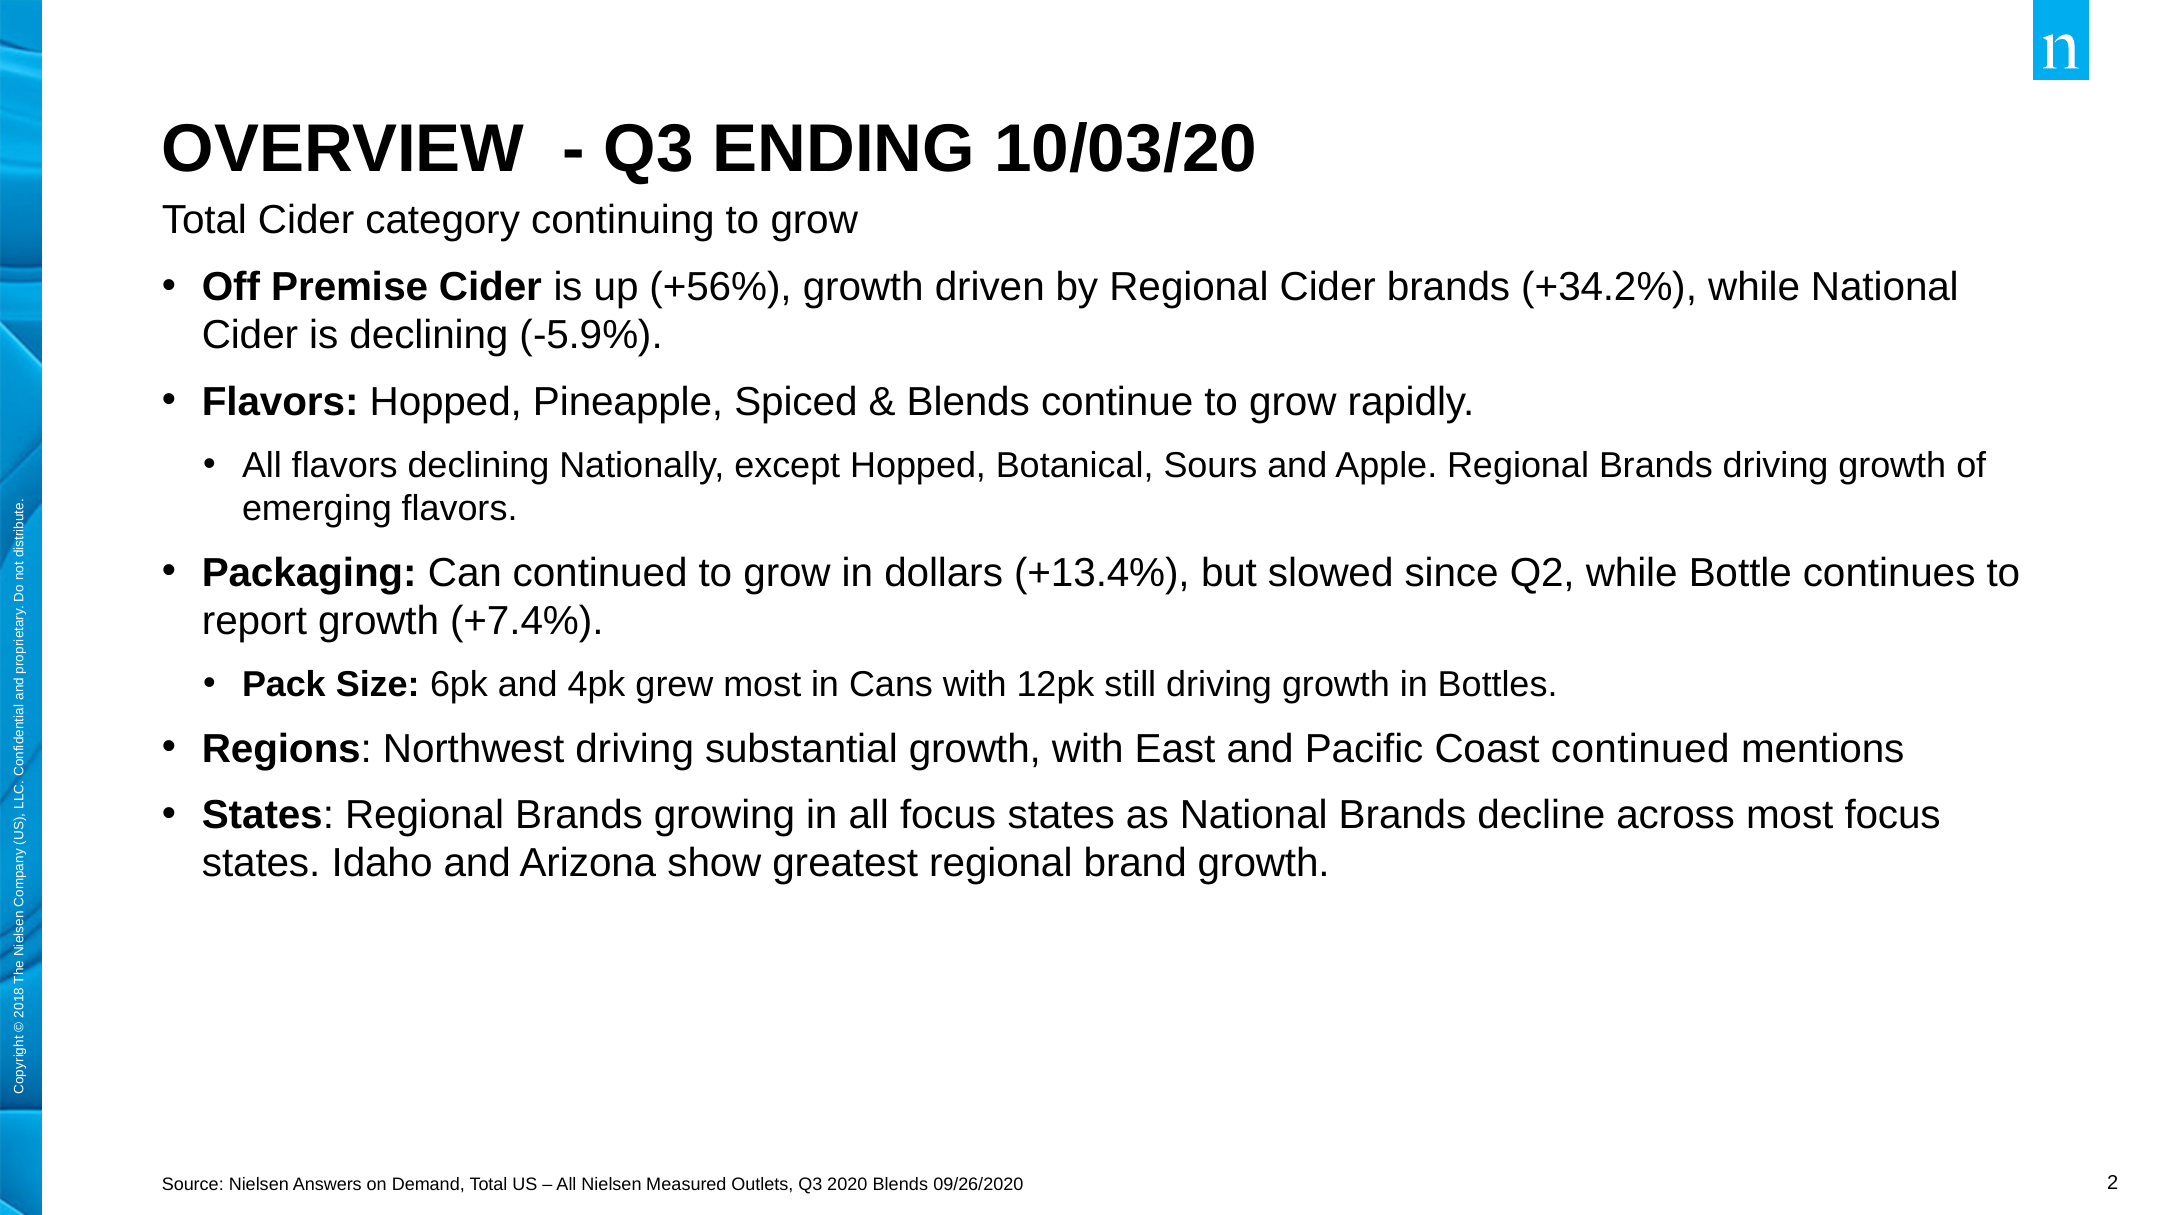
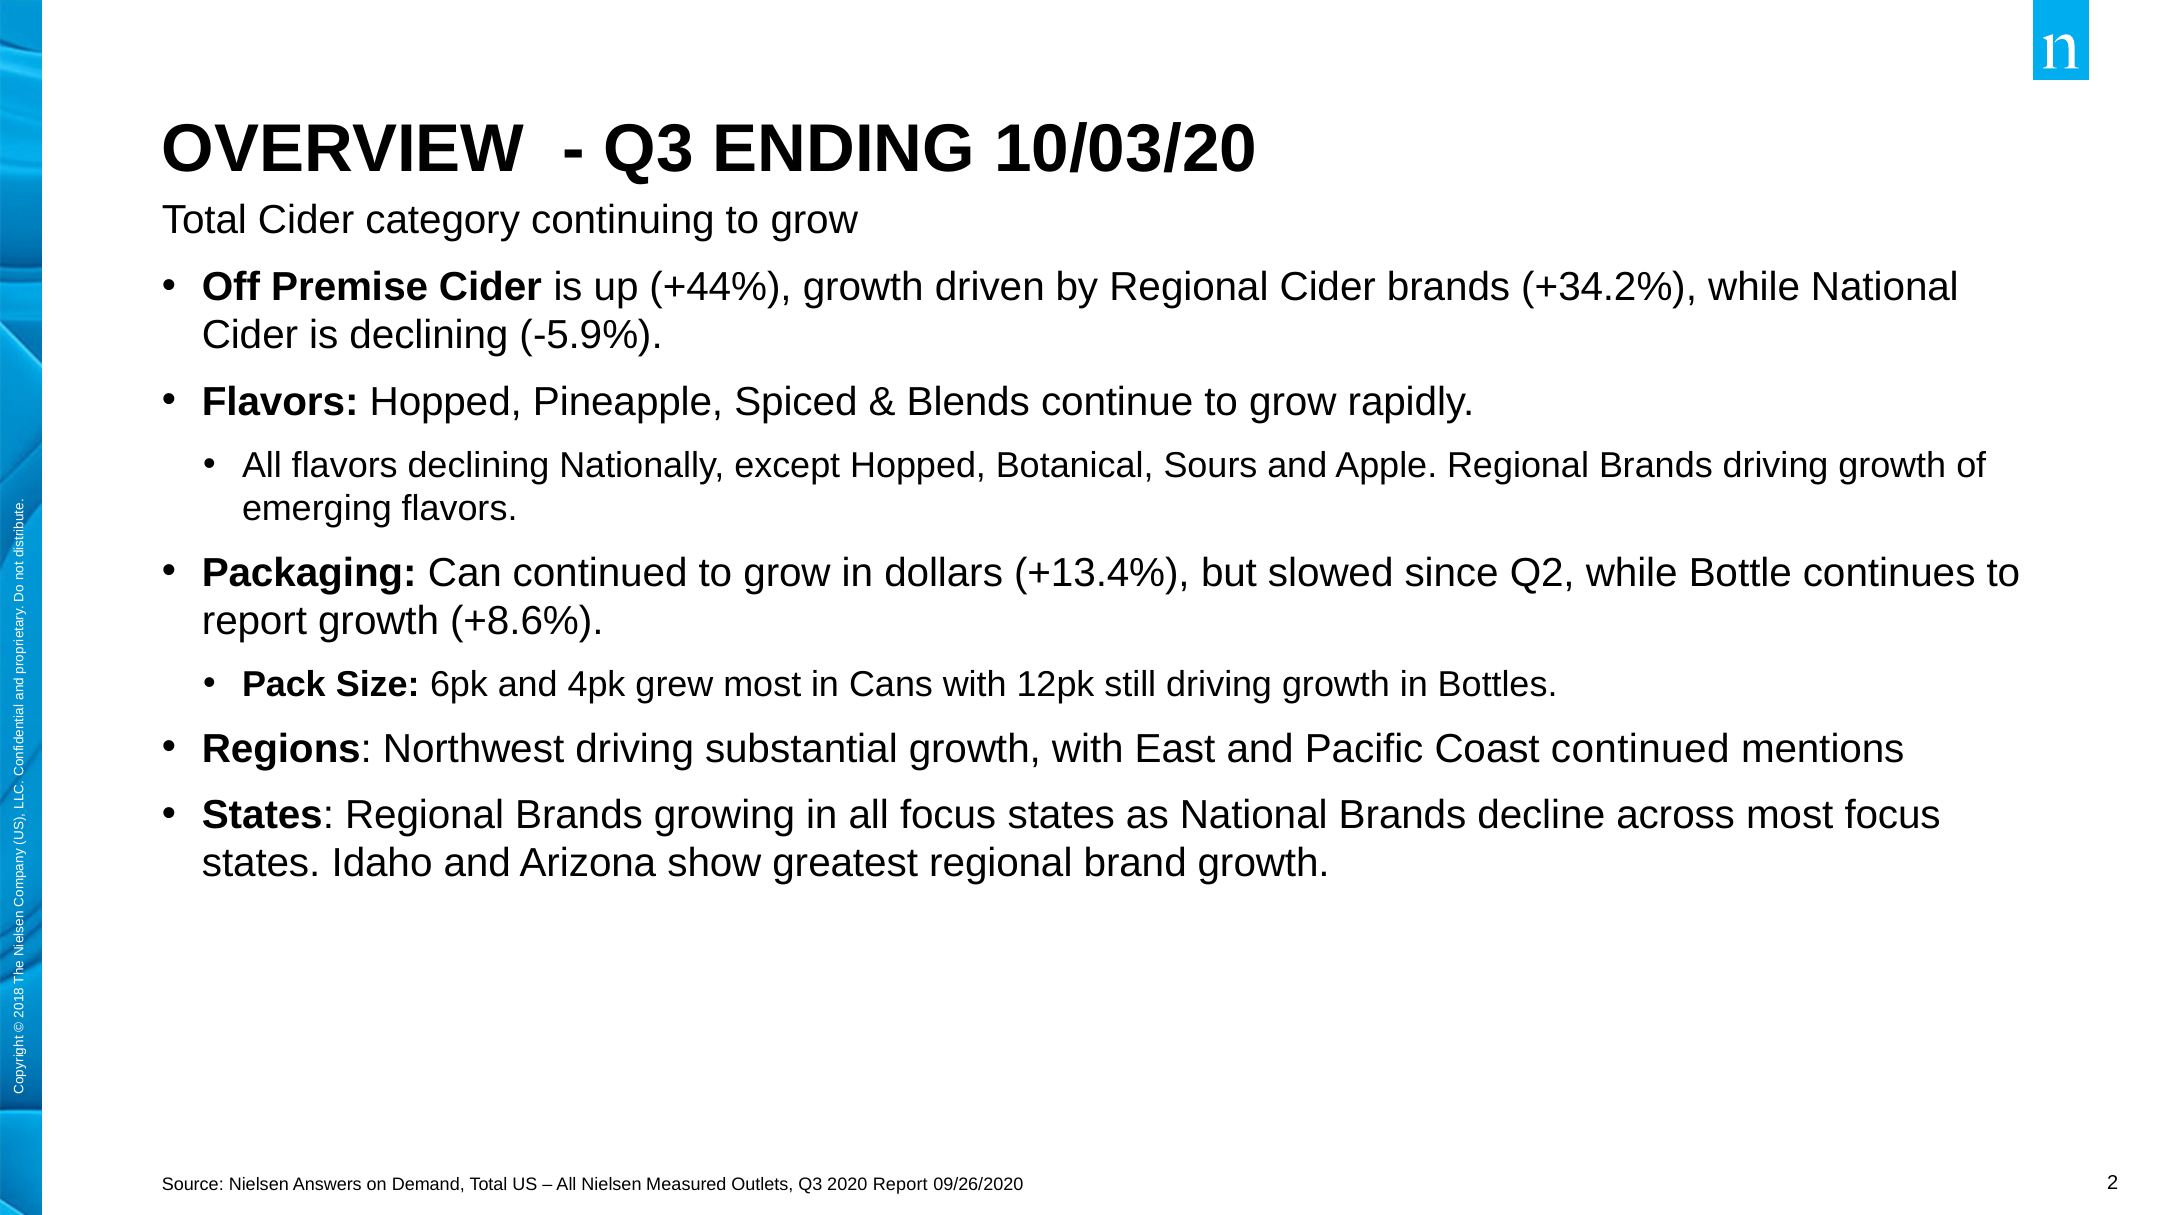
+56%: +56% -> +44%
+7.4%: +7.4% -> +8.6%
2020 Blends: Blends -> Report
